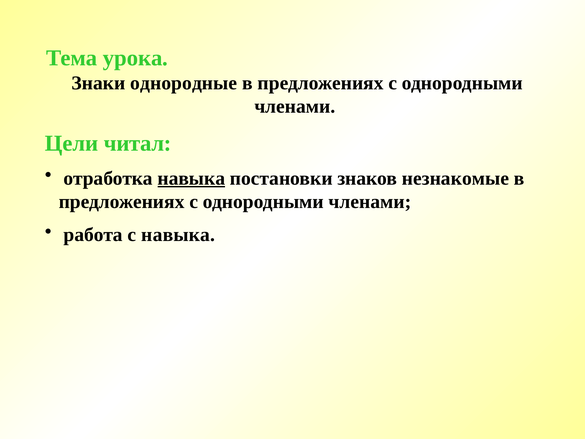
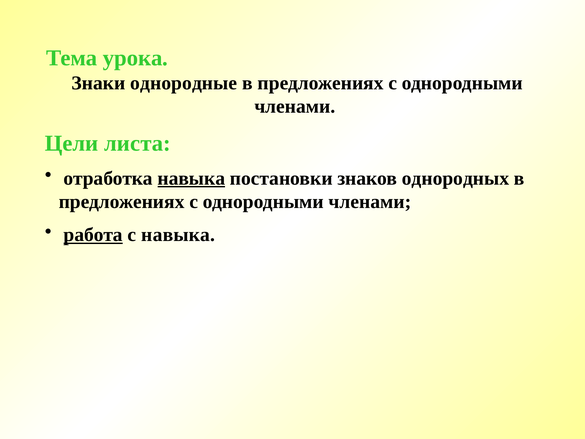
читал: читал -> листа
незнакомые: незнакомые -> однородных
работа underline: none -> present
